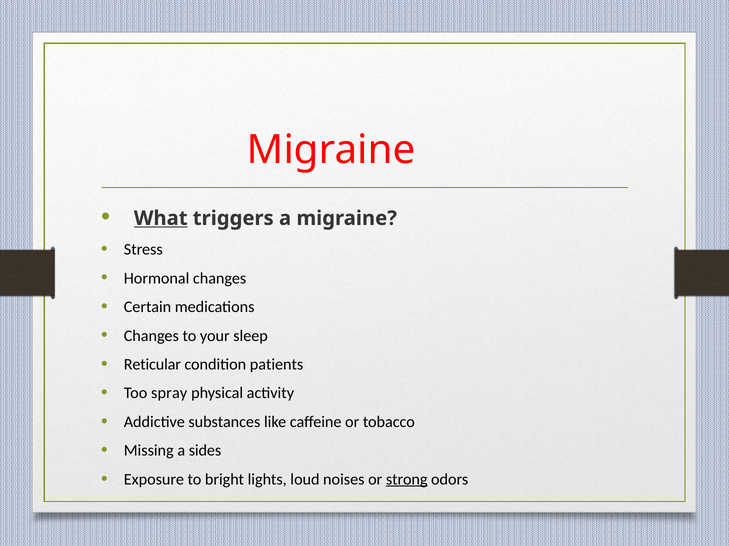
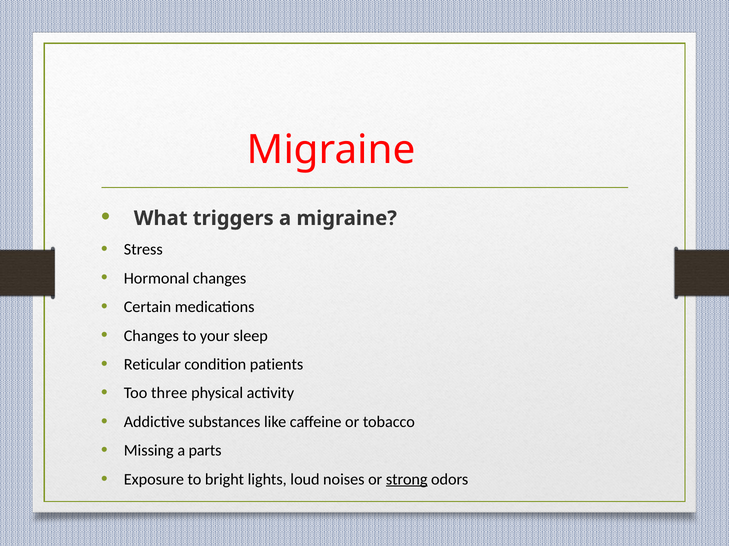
What underline: present -> none
spray: spray -> three
sides: sides -> parts
